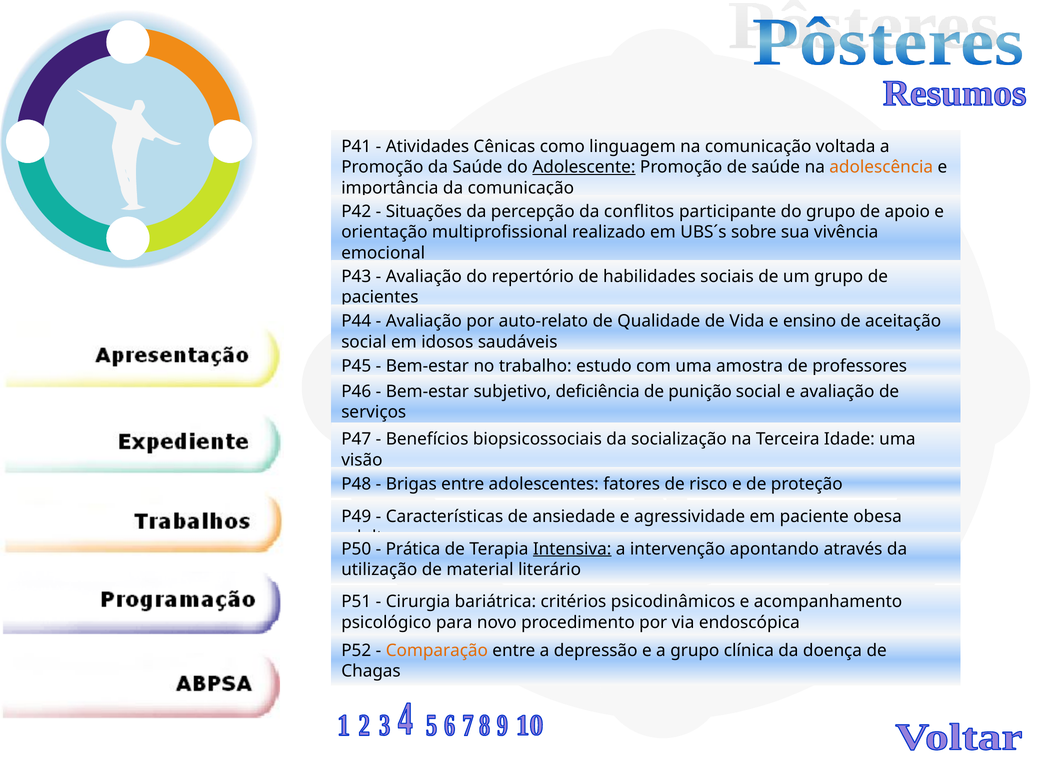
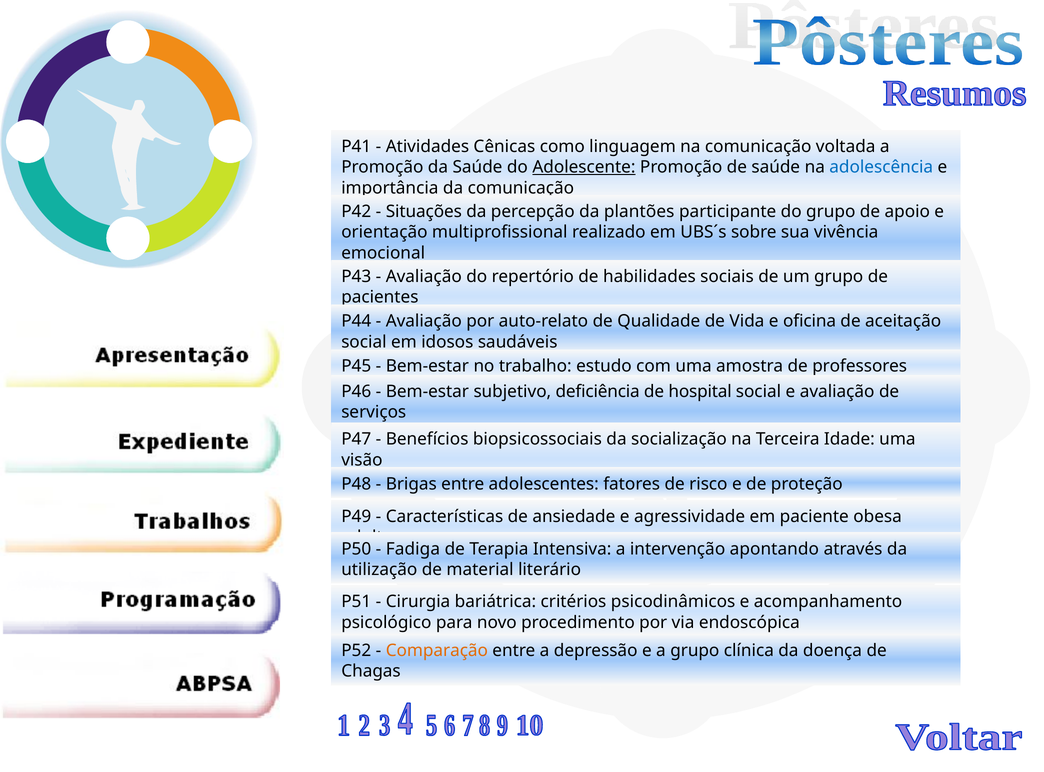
adolescência colour: orange -> blue
conflitos: conflitos -> plantões
ensino: ensino -> oficina
punição: punição -> hospital
Prática: Prática -> Fadiga
Intensiva underline: present -> none
